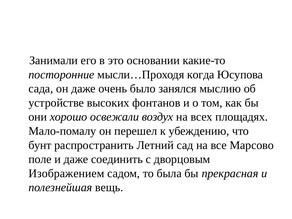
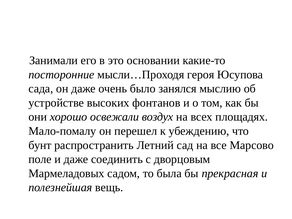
когда: когда -> героя
Изображением: Изображением -> Мармеладовых
